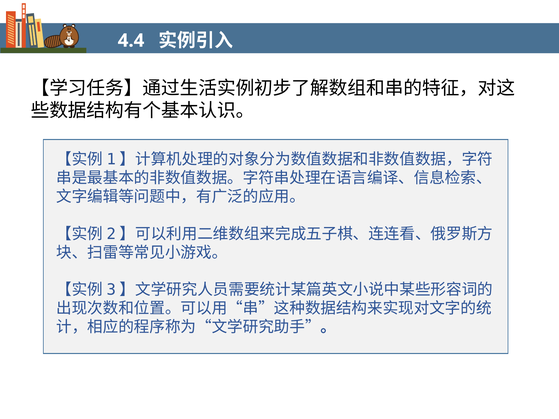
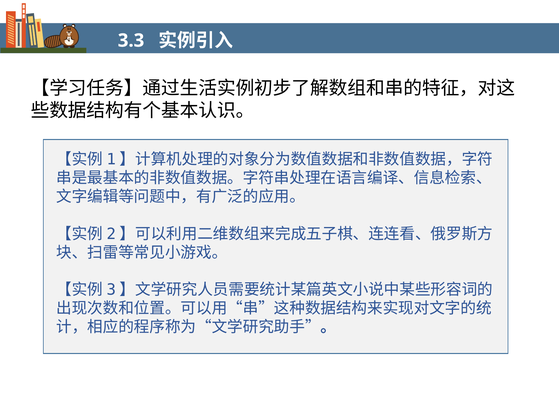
4.4: 4.4 -> 3.3
